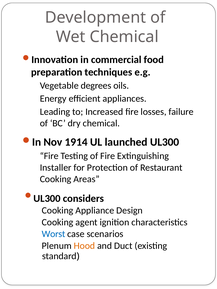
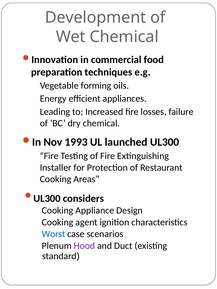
degrees: degrees -> forming
1914: 1914 -> 1993
Hood colour: orange -> purple
